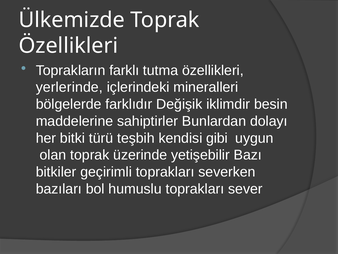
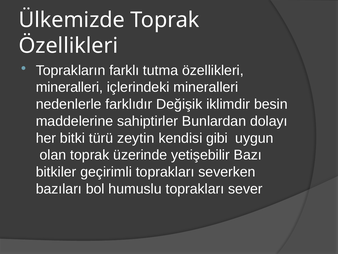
yerlerinde at (69, 87): yerlerinde -> mineralleri
bölgelerde: bölgelerde -> nedenlerle
teşbih: teşbih -> zeytin
